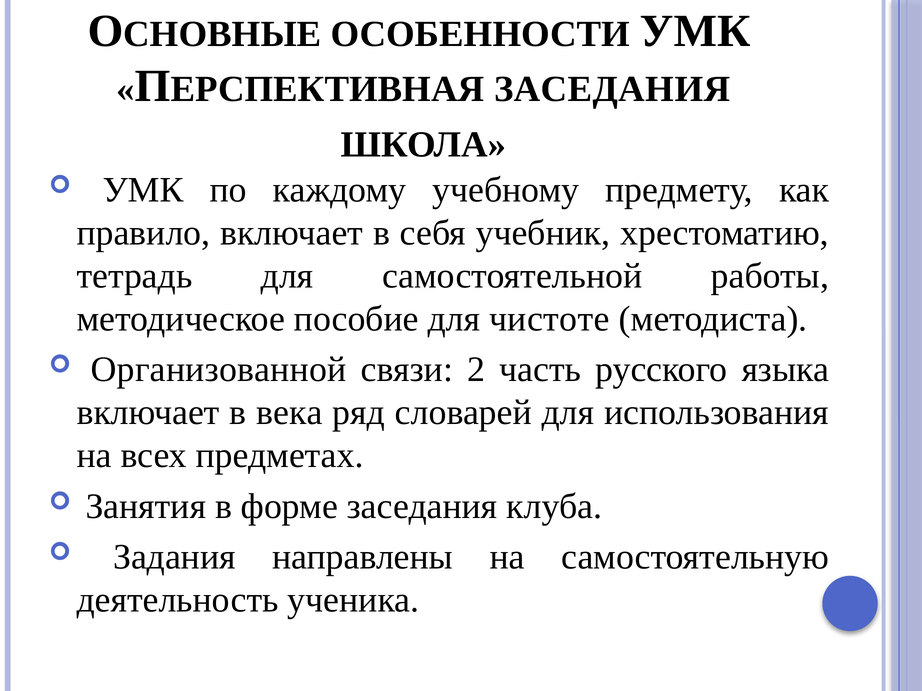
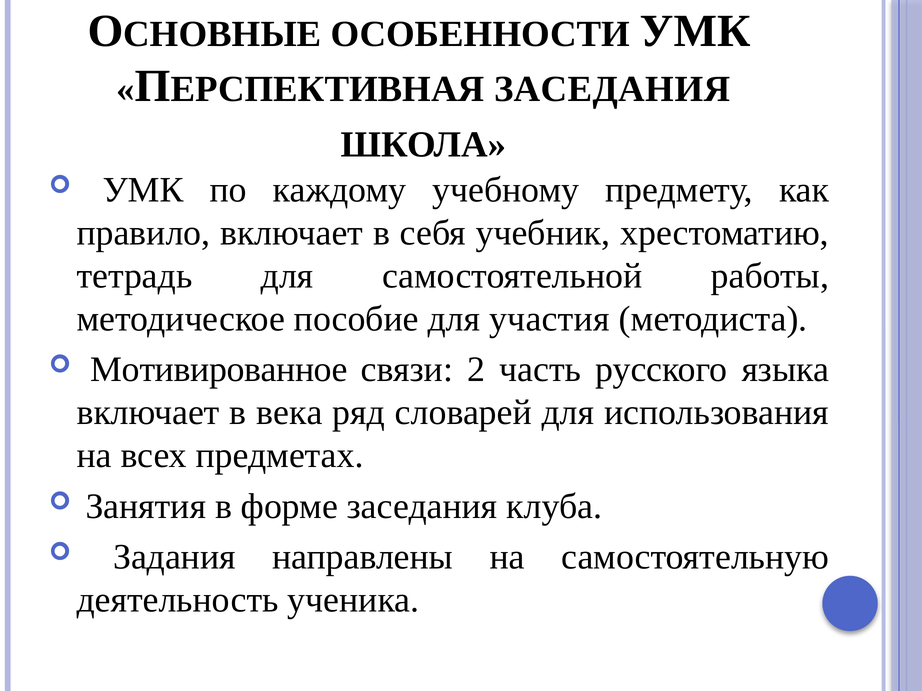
чистоте: чистоте -> участия
Организованной: Организованной -> Мотивированное
